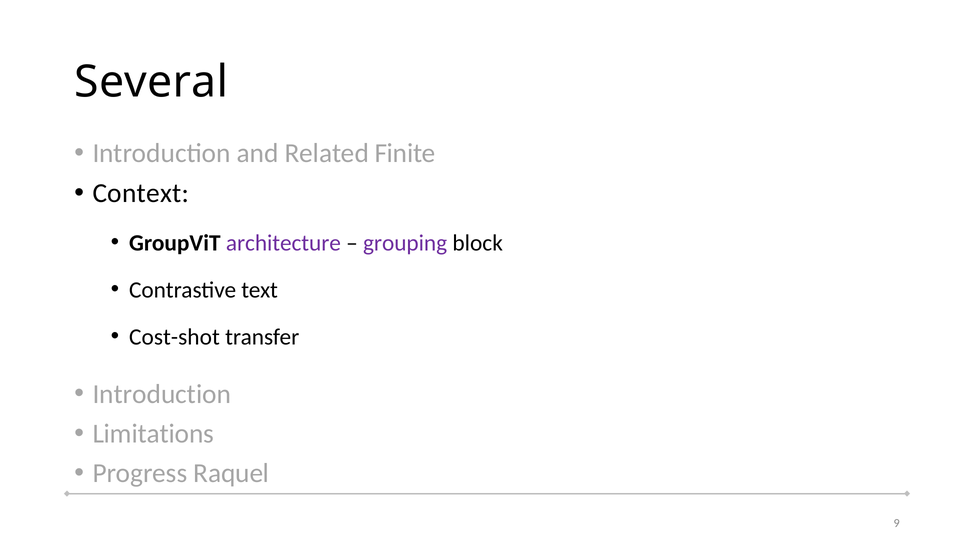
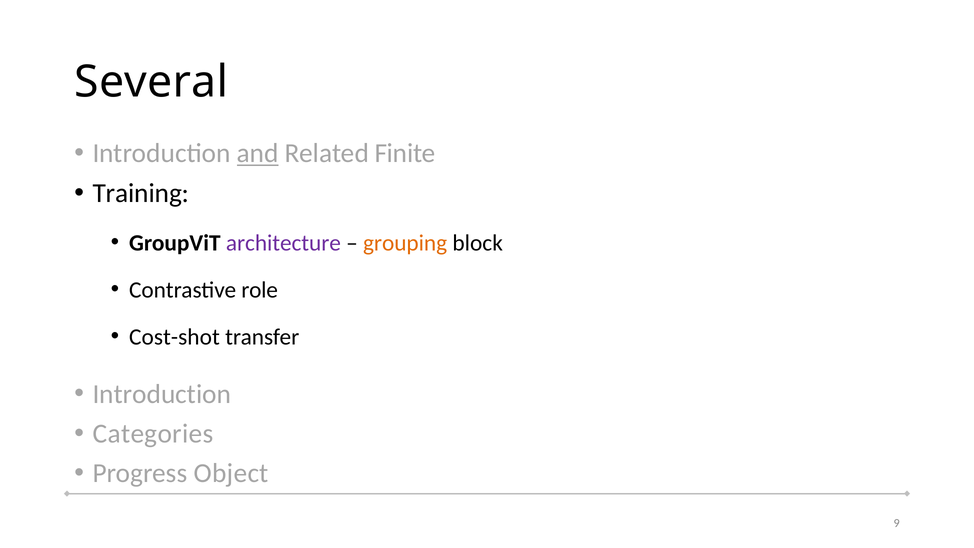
and underline: none -> present
Context: Context -> Training
grouping colour: purple -> orange
text: text -> role
Limitations: Limitations -> Categories
Raquel: Raquel -> Object
